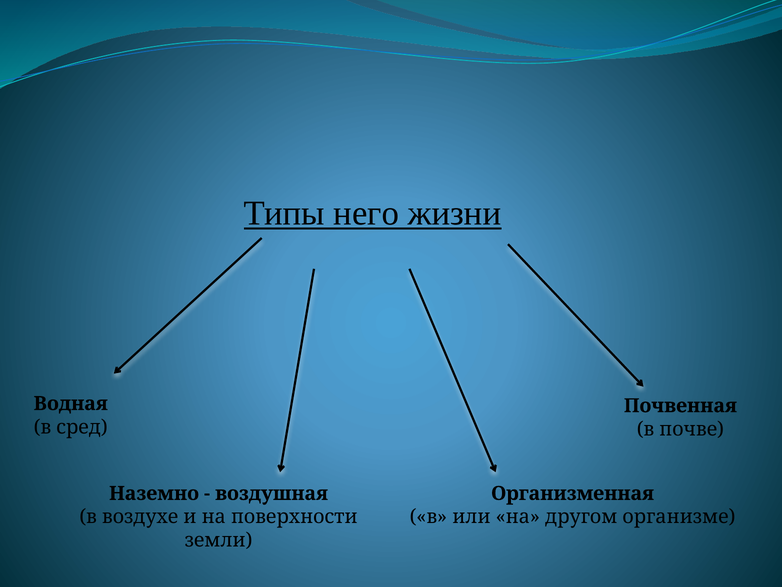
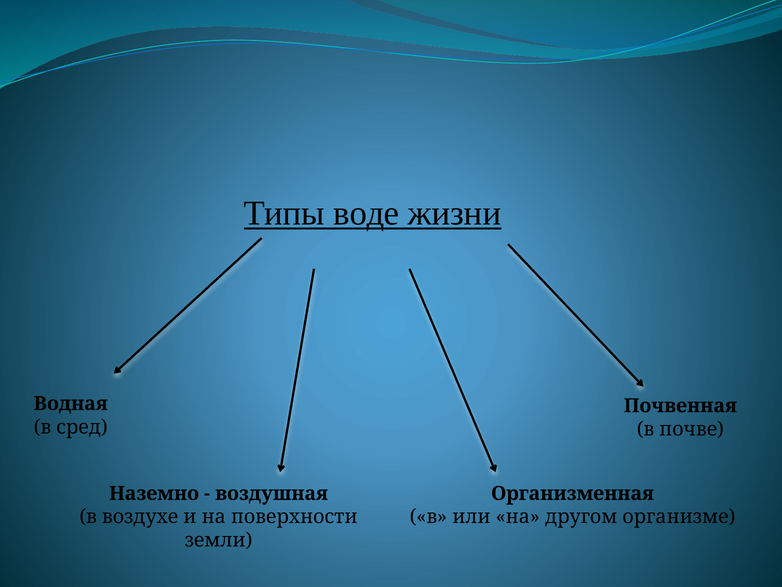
него: него -> воде
